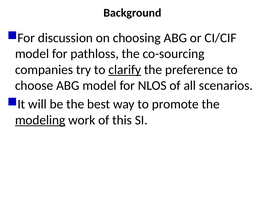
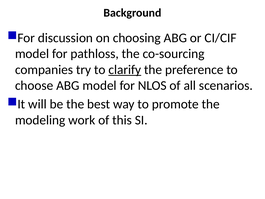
modeling underline: present -> none
